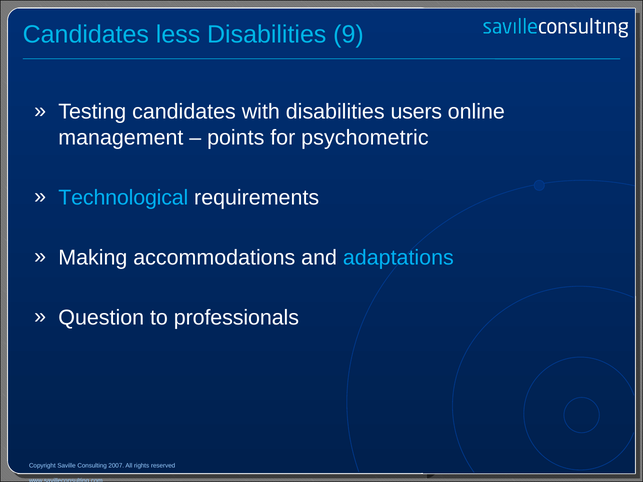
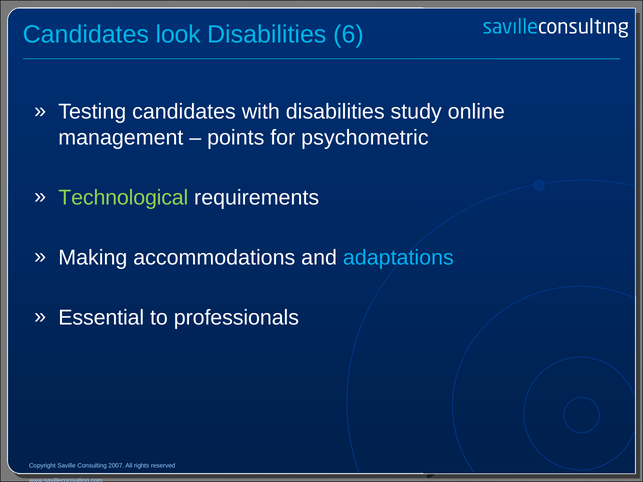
less: less -> look
9: 9 -> 6
users: users -> study
Technological colour: light blue -> light green
Question: Question -> Essential
